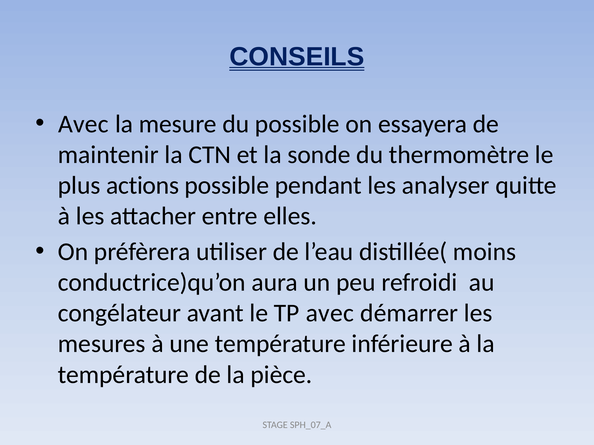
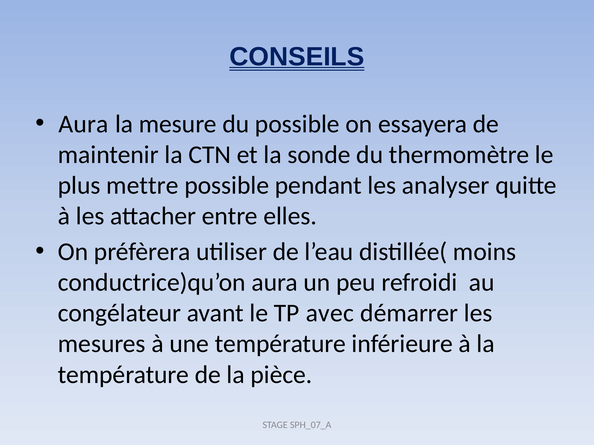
Avec at (83, 124): Avec -> Aura
actions: actions -> mettre
